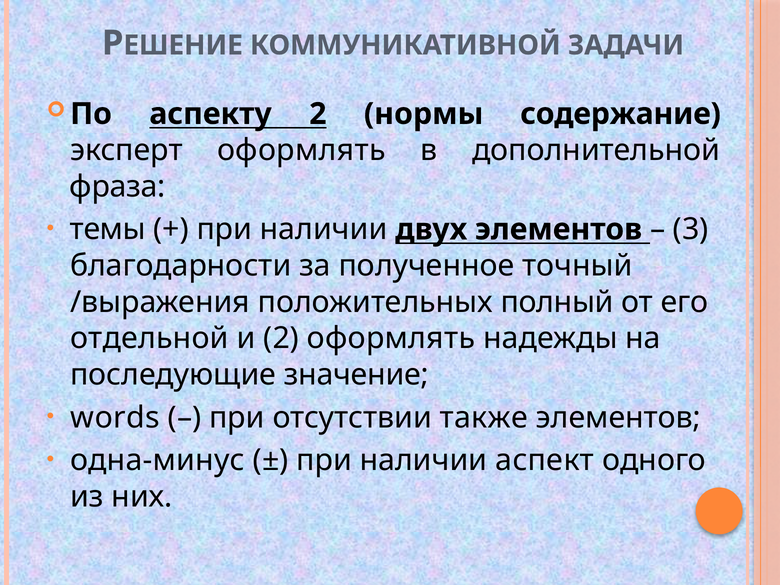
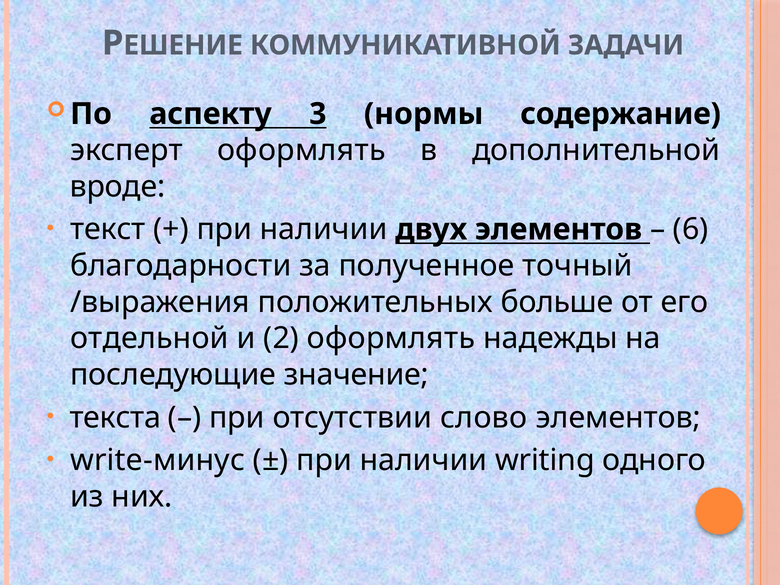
аспекту 2: 2 -> 3
фраза: фраза -> вроде
темы: темы -> текст
3: 3 -> 6
полный: полный -> больше
words: words -> текста
также: также -> слово
одна-минус: одна-минус -> write-минус
аспект: аспект -> writing
